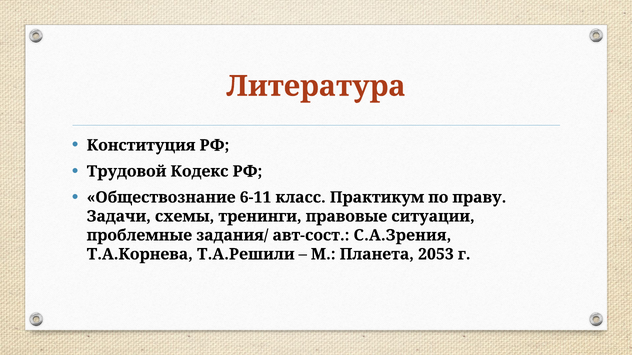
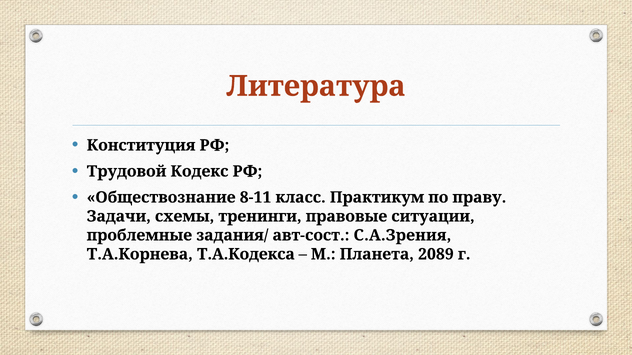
6-11: 6-11 -> 8-11
Т.А.Решили: Т.А.Решили -> Т.А.Кодекса
2053: 2053 -> 2089
